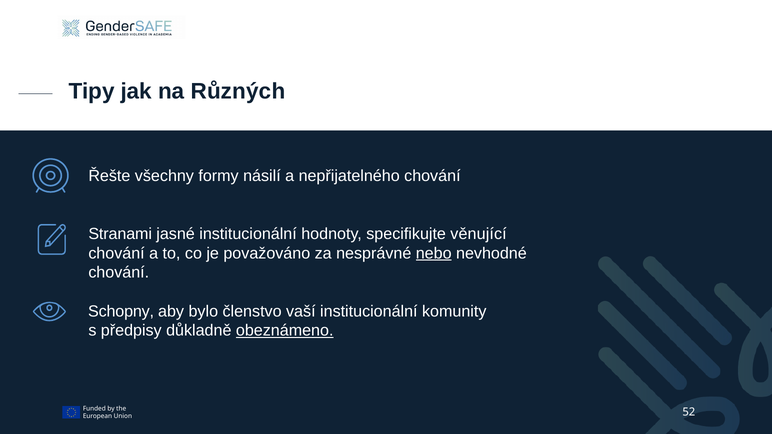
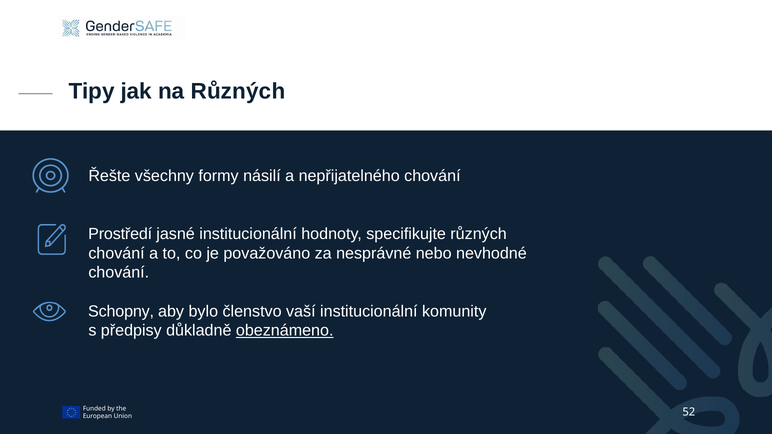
Stranami: Stranami -> Prostředí
specifikujte věnující: věnující -> různých
nebo underline: present -> none
